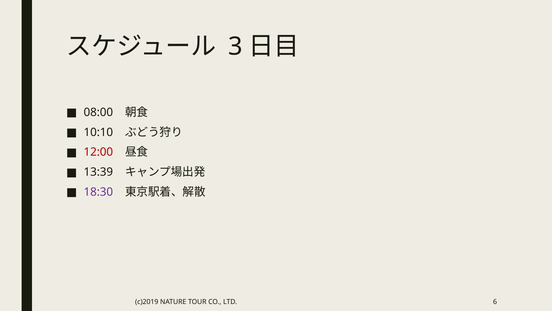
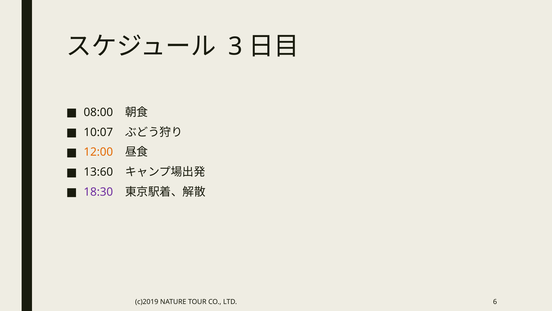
10:10: 10:10 -> 10:07
12:00 colour: red -> orange
13:39: 13:39 -> 13:60
